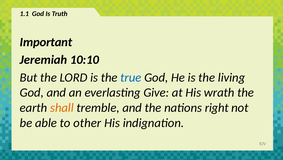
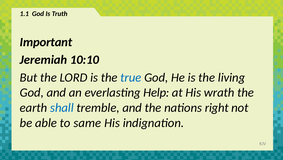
Give: Give -> Help
shall colour: orange -> blue
other: other -> same
